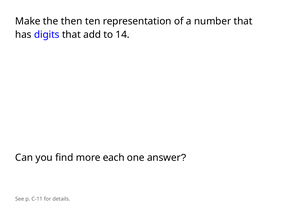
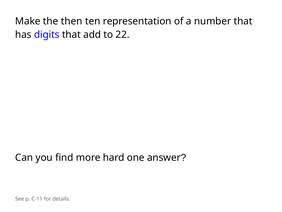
14: 14 -> 22
each: each -> hard
